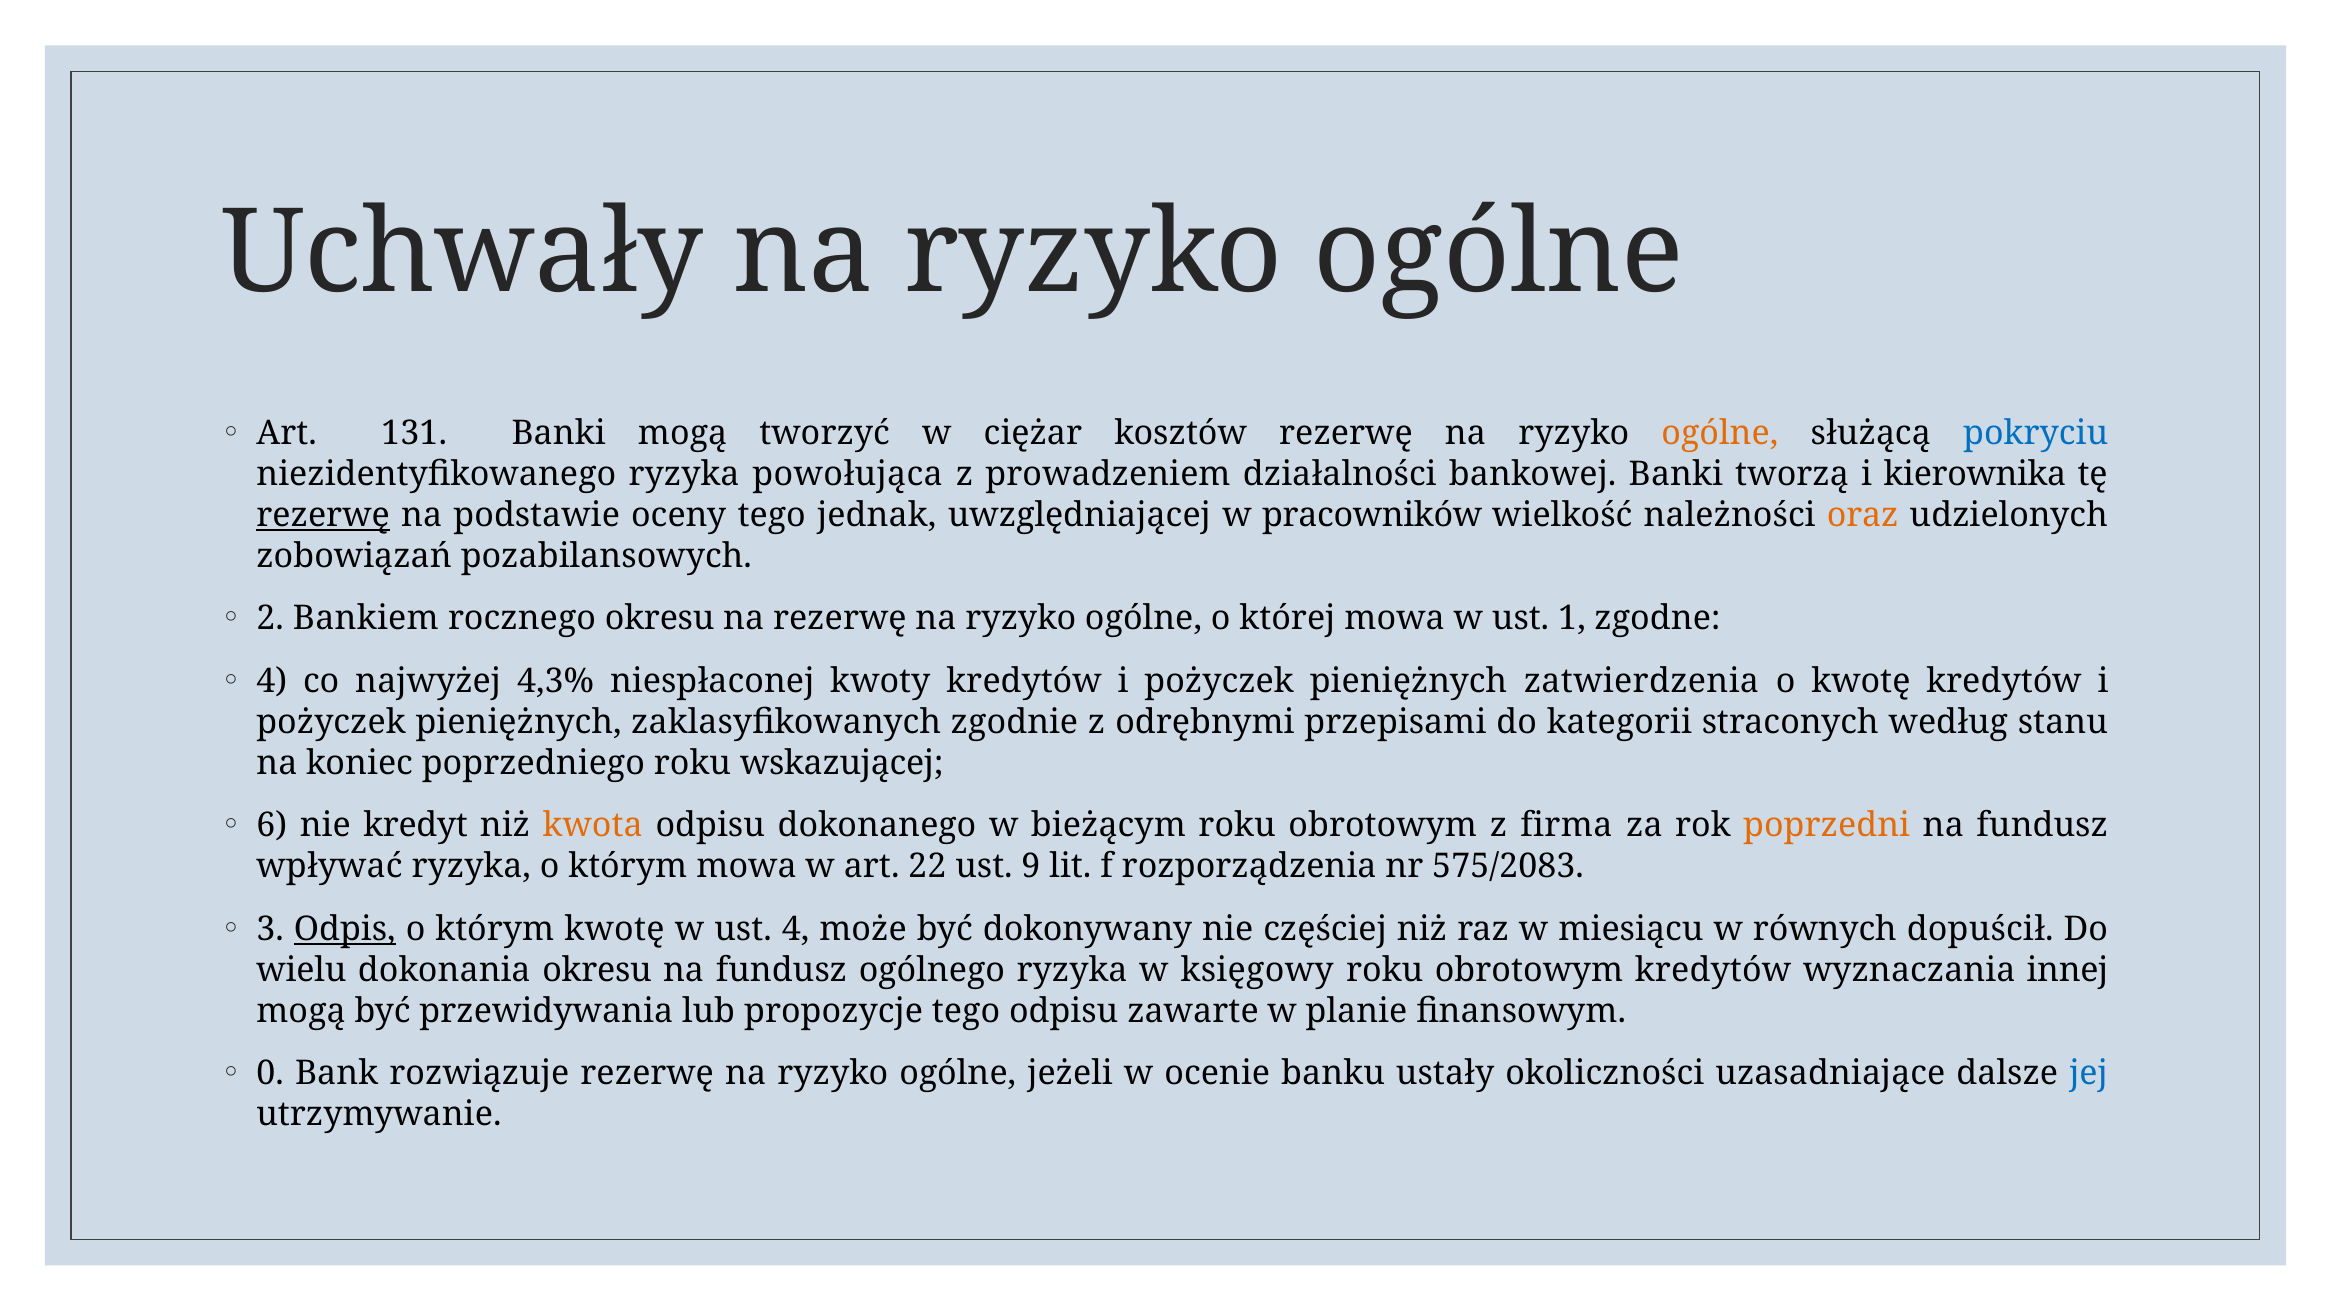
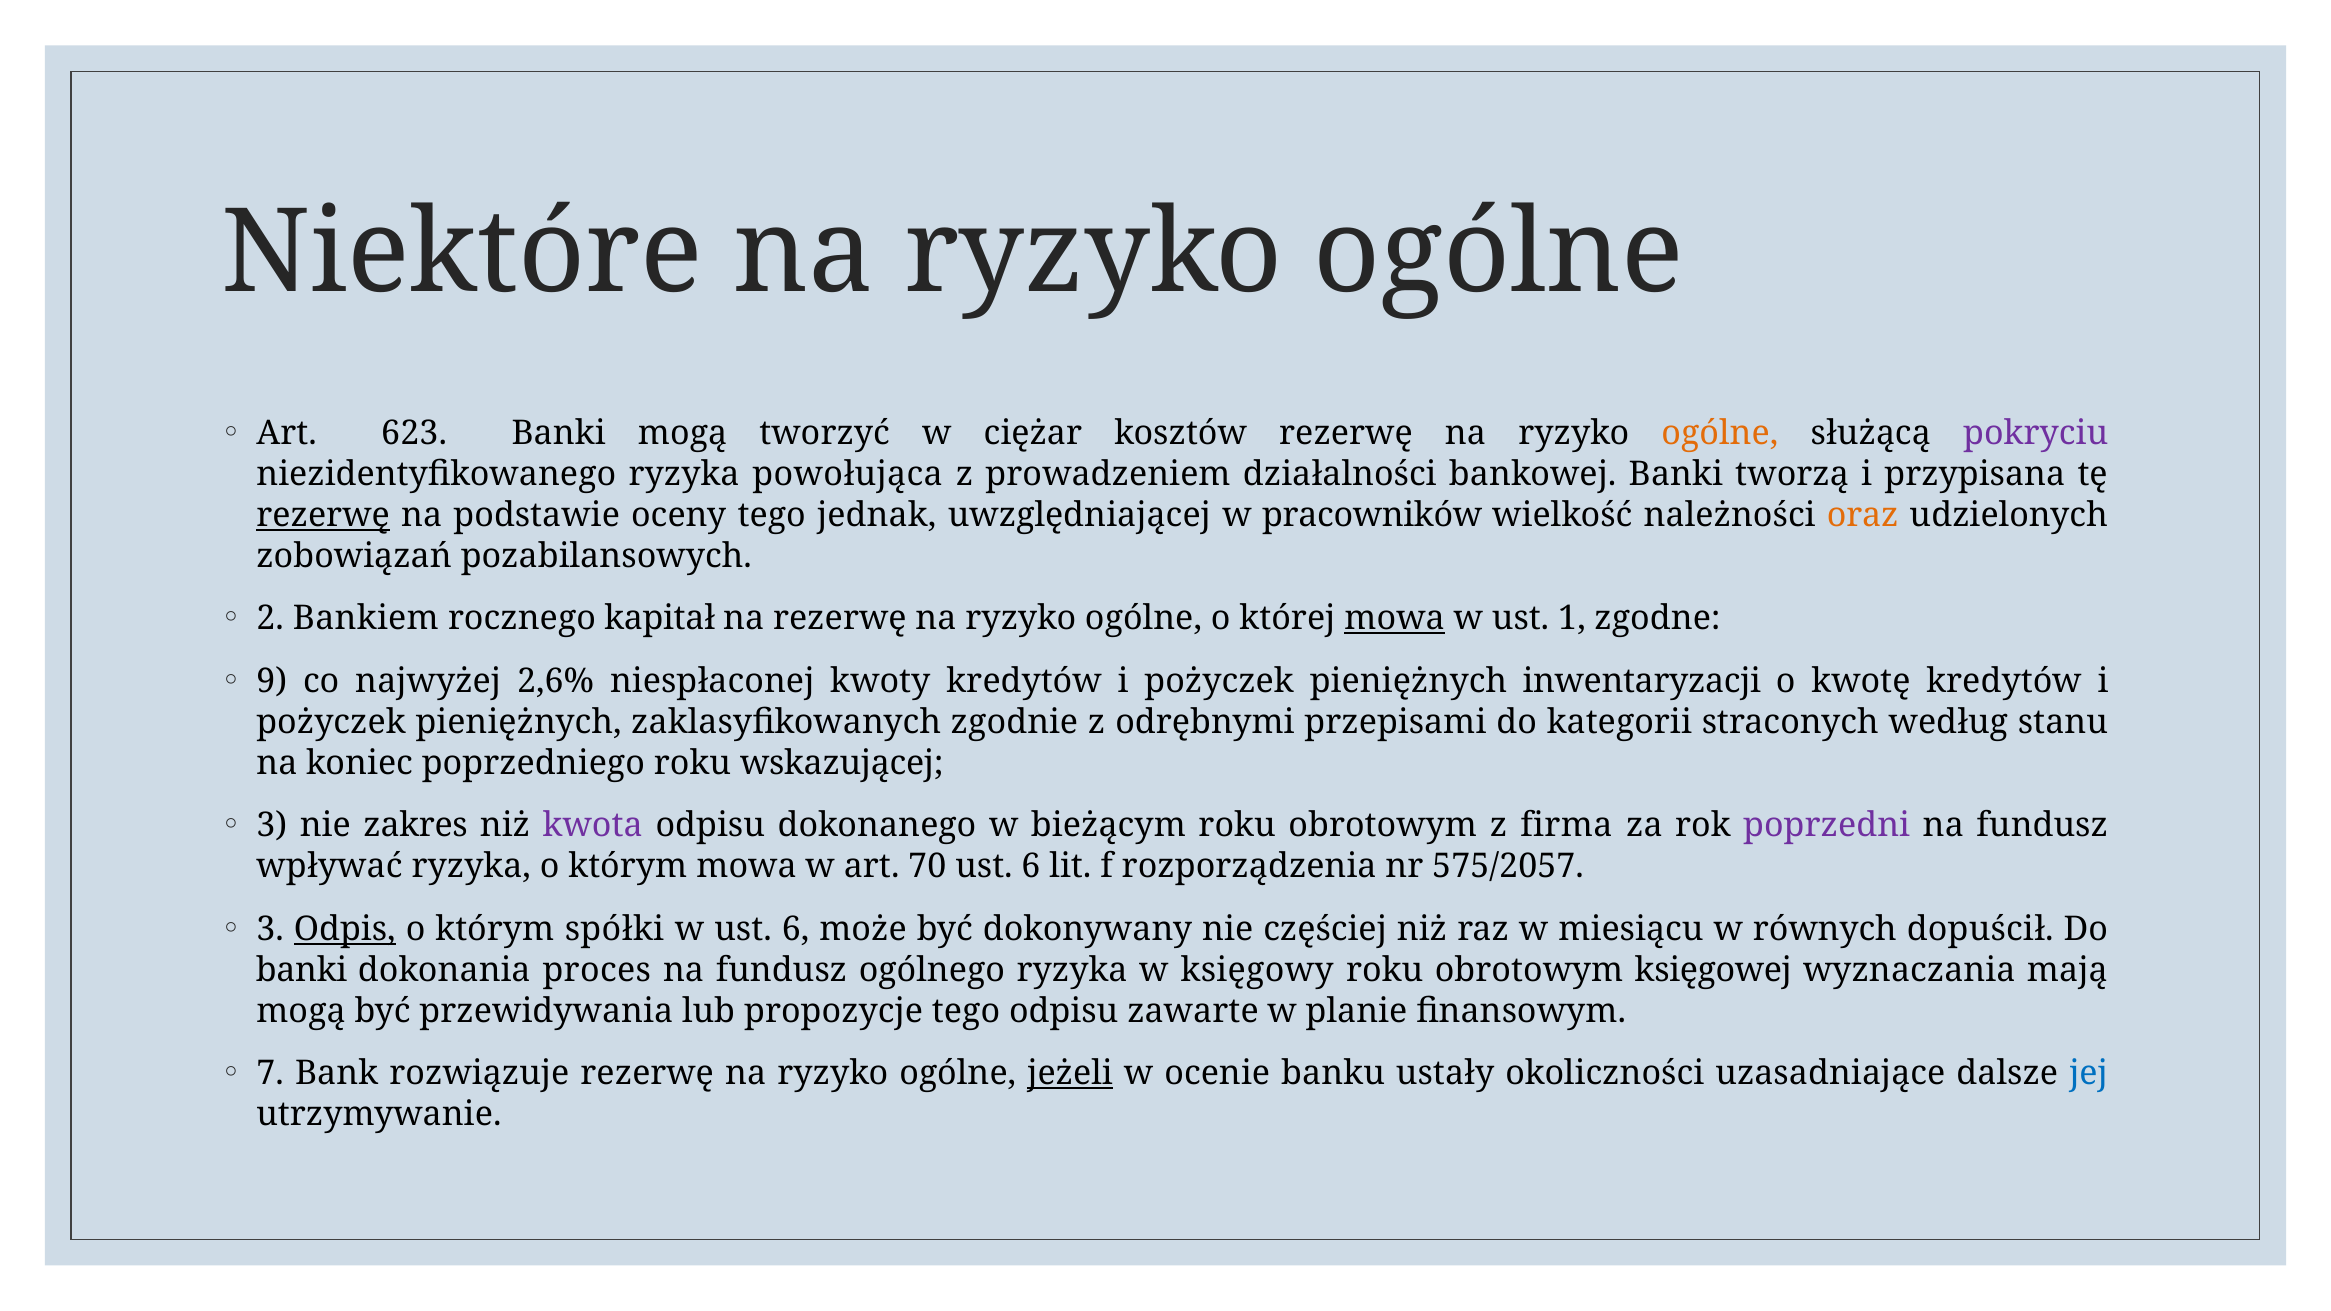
Uchwały: Uchwały -> Niektóre
131: 131 -> 623
pokryciu colour: blue -> purple
kierownika: kierownika -> przypisana
rocznego okresu: okresu -> kapitał
mowa at (1395, 619) underline: none -> present
4 at (272, 681): 4 -> 9
4,3%: 4,3% -> 2,6%
zatwierdzenia: zatwierdzenia -> inwentaryzacji
6 at (272, 826): 6 -> 3
kredyt: kredyt -> zakres
kwota colour: orange -> purple
poprzedni colour: orange -> purple
22: 22 -> 70
9 at (1031, 867): 9 -> 6
575/2083: 575/2083 -> 575/2057
którym kwotę: kwotę -> spółki
w ust 4: 4 -> 6
wielu at (301, 970): wielu -> banki
dokonania okresu: okresu -> proces
obrotowym kredytów: kredytów -> księgowej
innej: innej -> mają
0: 0 -> 7
jeżeli underline: none -> present
